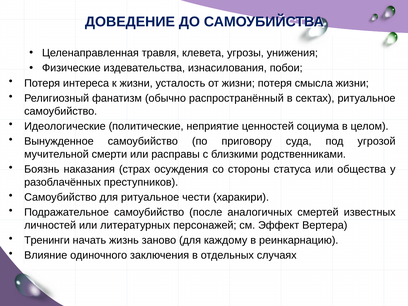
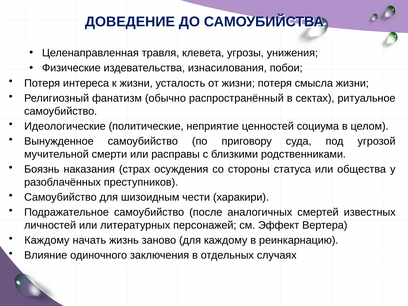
для ритуальное: ритуальное -> шизоидным
Тренинги at (47, 240): Тренинги -> Каждому
